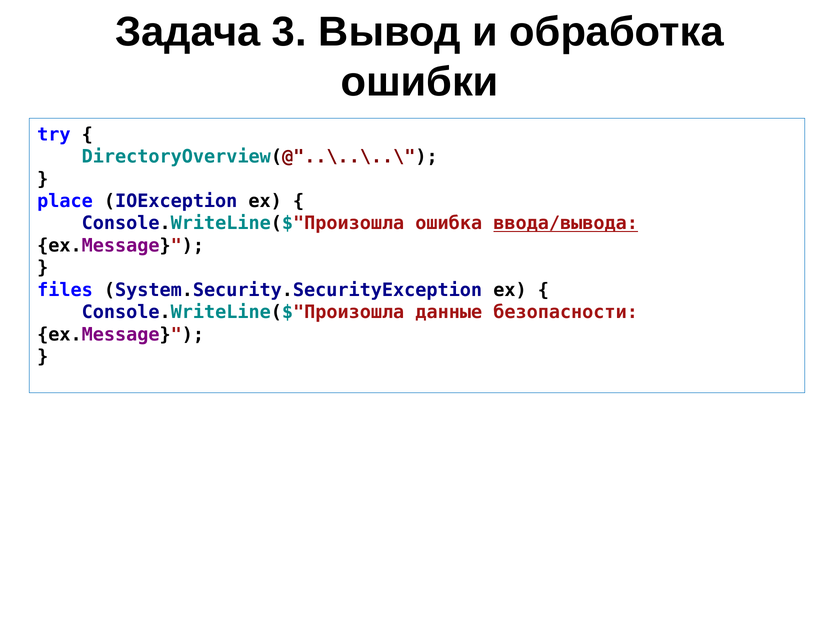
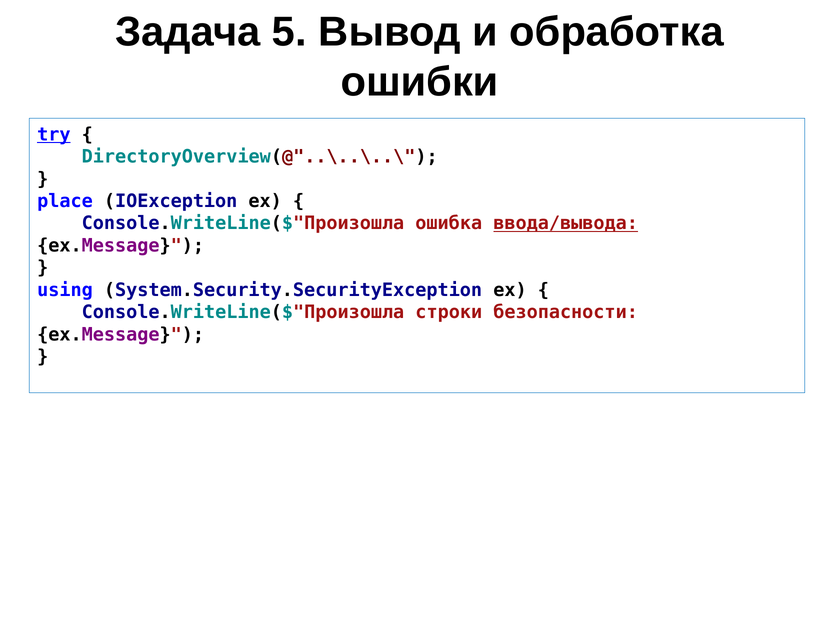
3: 3 -> 5
try underline: none -> present
files: files -> using
данные: данные -> строки
